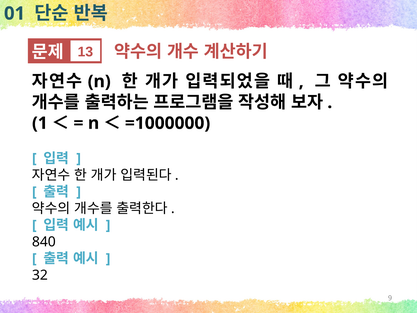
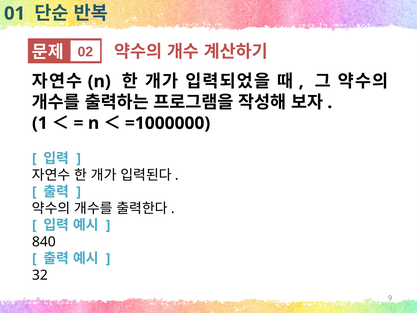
13: 13 -> 02
